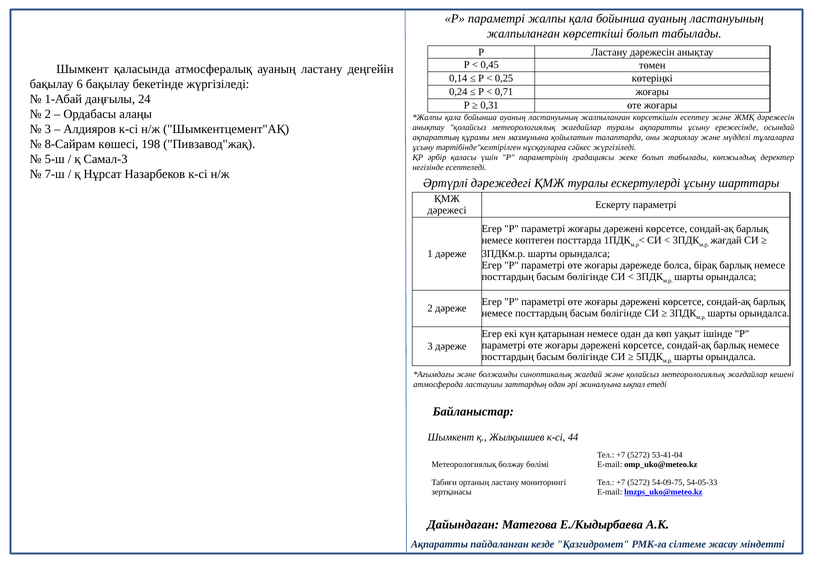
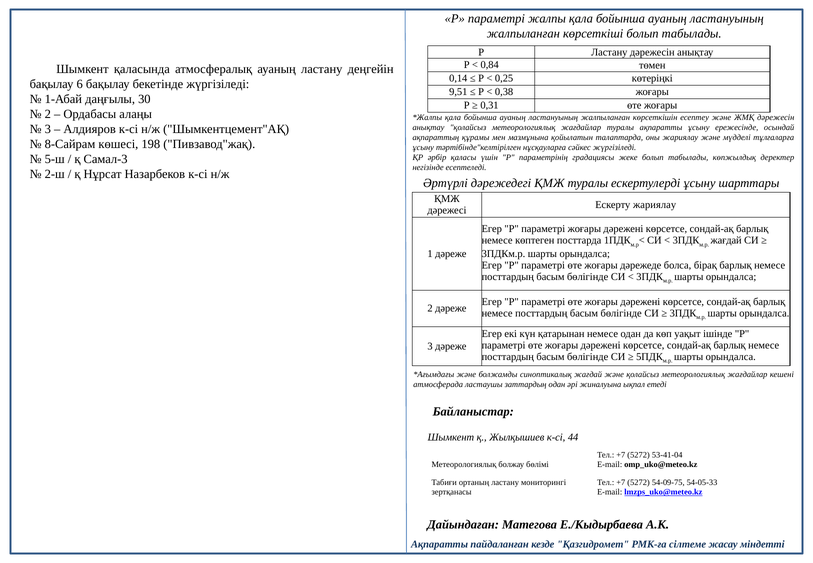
0,45: 0,45 -> 0,84
0,24: 0,24 -> 9,51
0,71: 0,71 -> 0,38
24: 24 -> 30
7-ш: 7-ш -> 2-ш
Ескерту параметрі: параметрі -> жариялау
